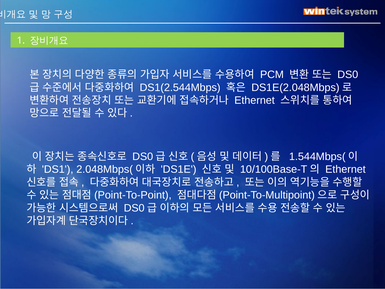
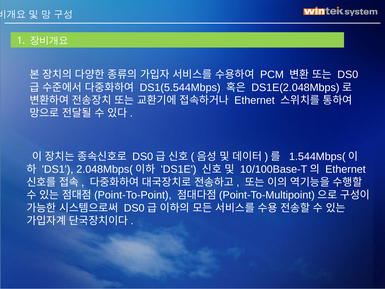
DS1(2.544Mbps: DS1(2.544Mbps -> DS1(5.544Mbps
